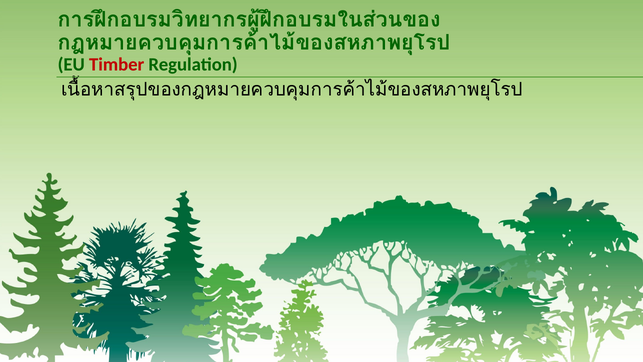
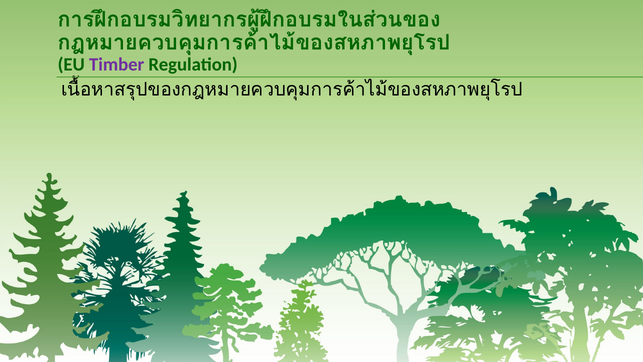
Timber colour: red -> purple
